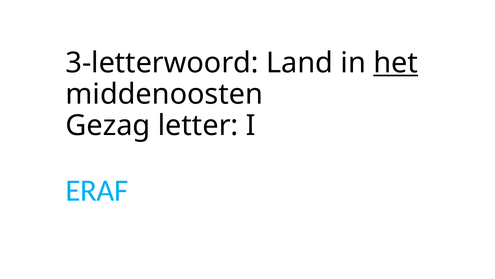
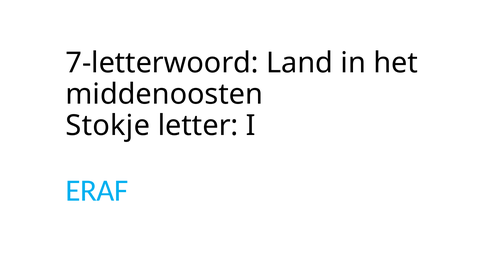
3-letterwoord: 3-letterwoord -> 7-letterwoord
het underline: present -> none
Gezag: Gezag -> Stokje
